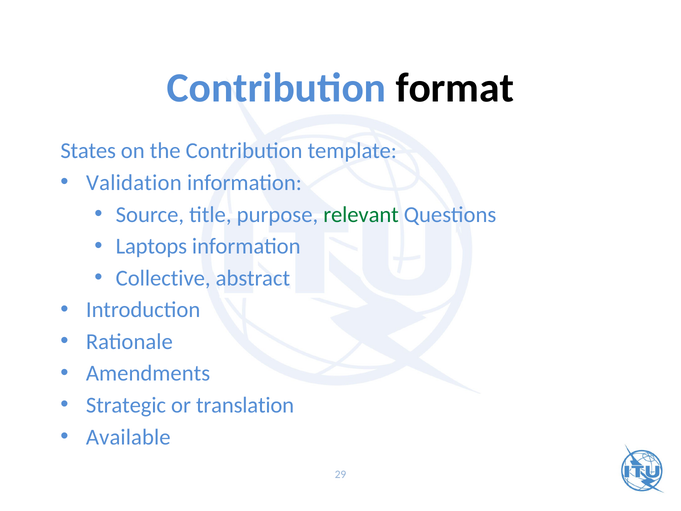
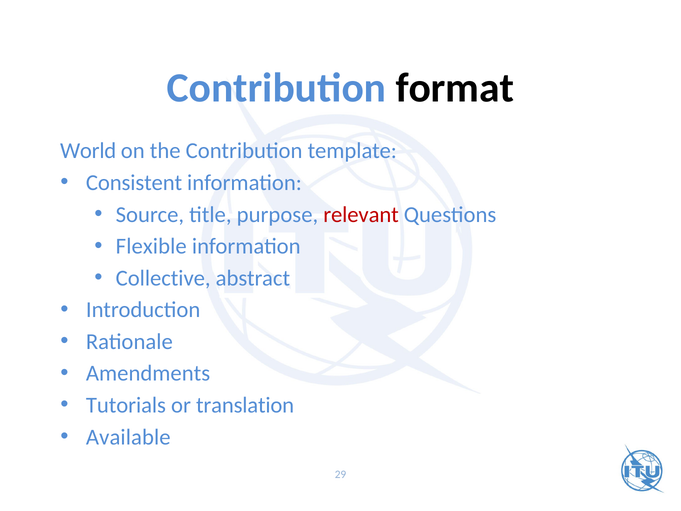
States: States -> World
Validation: Validation -> Consistent
relevant colour: green -> red
Laptops: Laptops -> Flexible
Strategic: Strategic -> Tutorials
